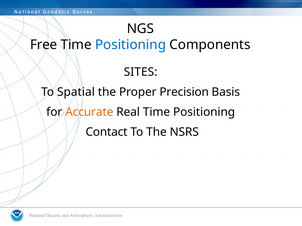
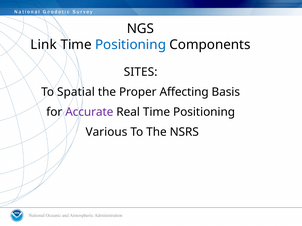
Free: Free -> Link
Precision: Precision -> Affecting
Accurate colour: orange -> purple
Contact: Contact -> Various
